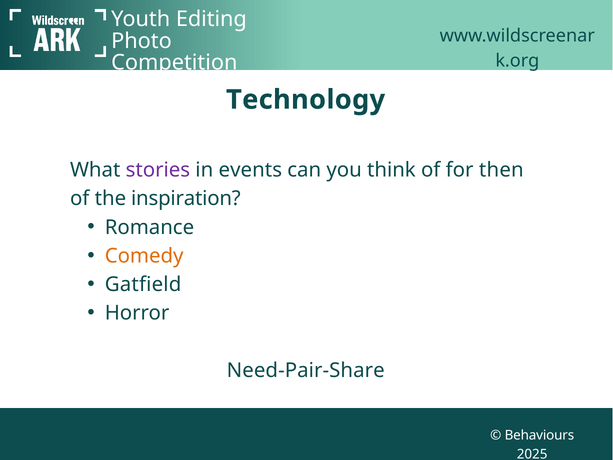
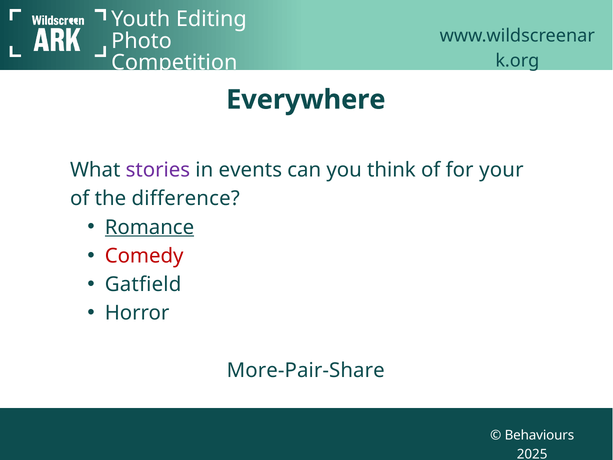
Technology: Technology -> Everywhere
then: then -> your
inspiration: inspiration -> difference
Romance underline: none -> present
Comedy colour: orange -> red
Need-Pair-Share: Need-Pair-Share -> More-Pair-Share
